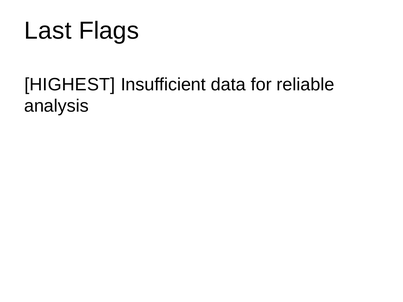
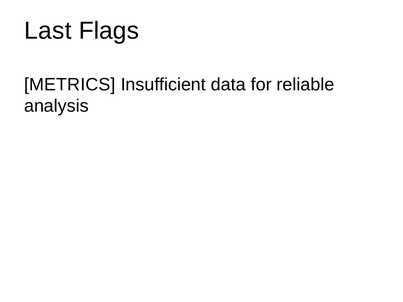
HIGHEST: HIGHEST -> METRICS
